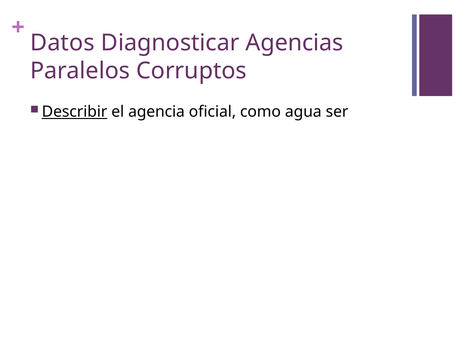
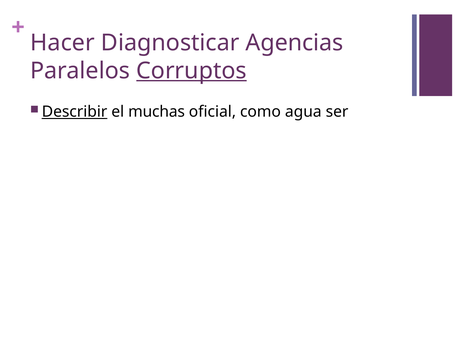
Datos: Datos -> Hacer
Corruptos underline: none -> present
agencia: agencia -> muchas
